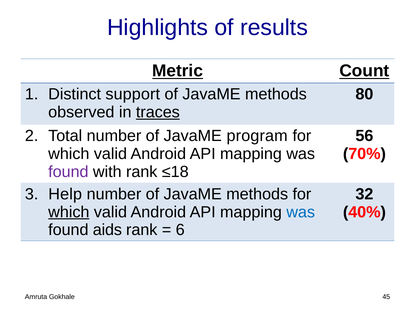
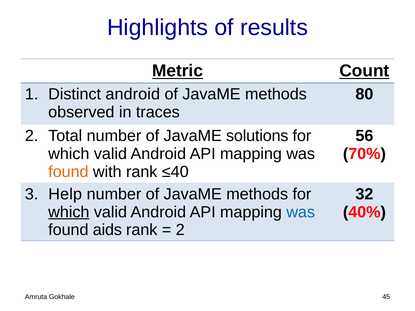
Distinct support: support -> android
traces underline: present -> none
program: program -> solutions
found at (68, 172) colour: purple -> orange
≤18: ≤18 -> ≤40
6 at (180, 230): 6 -> 2
